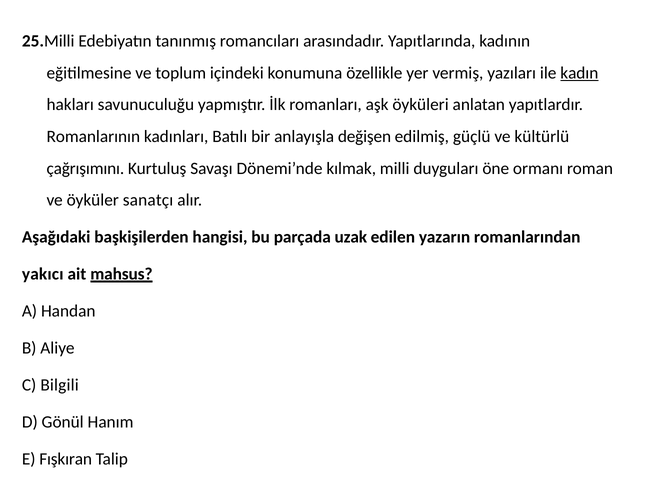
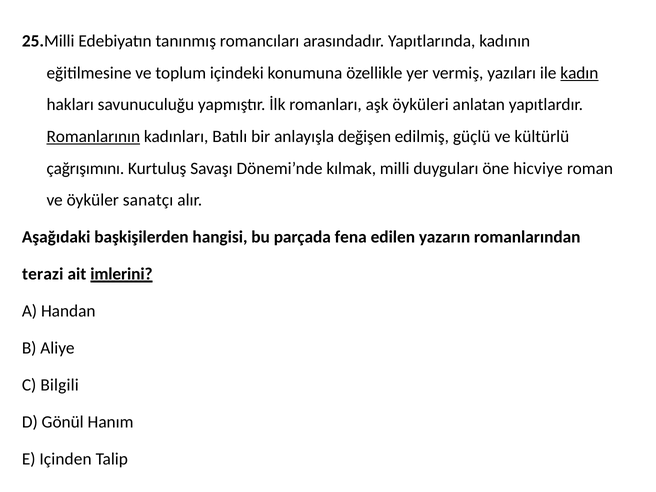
Romanlarının underline: none -> present
ormanı: ormanı -> hicviye
uzak: uzak -> fena
yakıcı: yakıcı -> terazi
mahsus: mahsus -> imlerini
Fışkıran: Fışkıran -> Içinden
